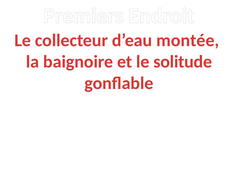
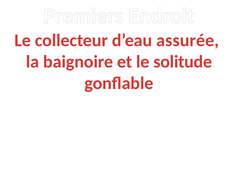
montée: montée -> assurée
